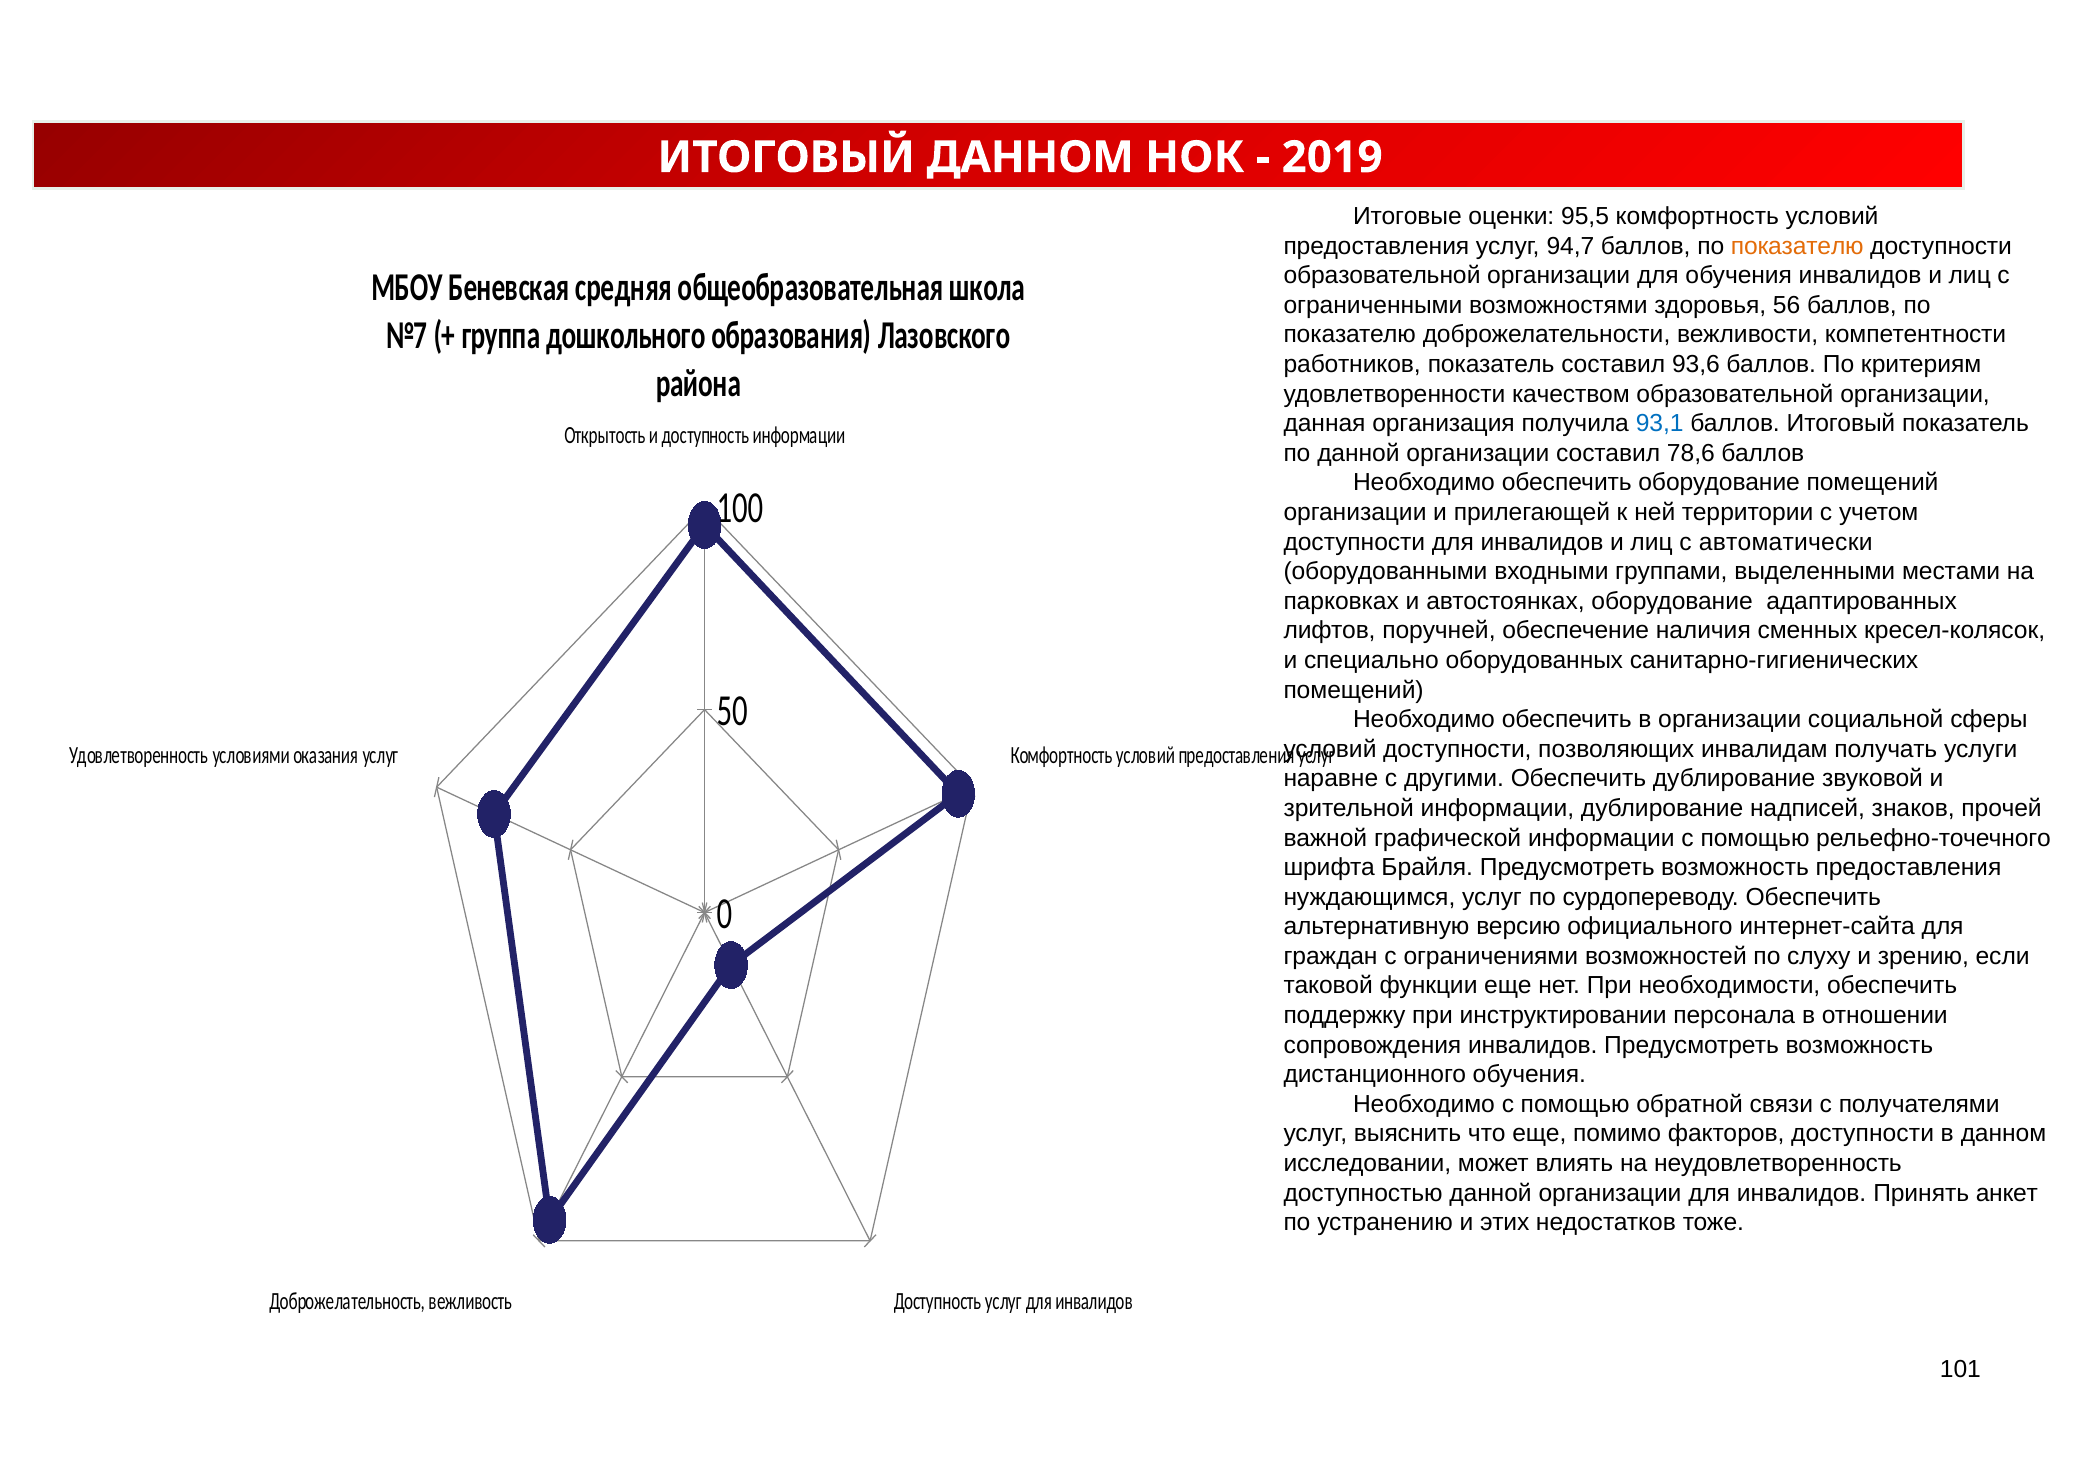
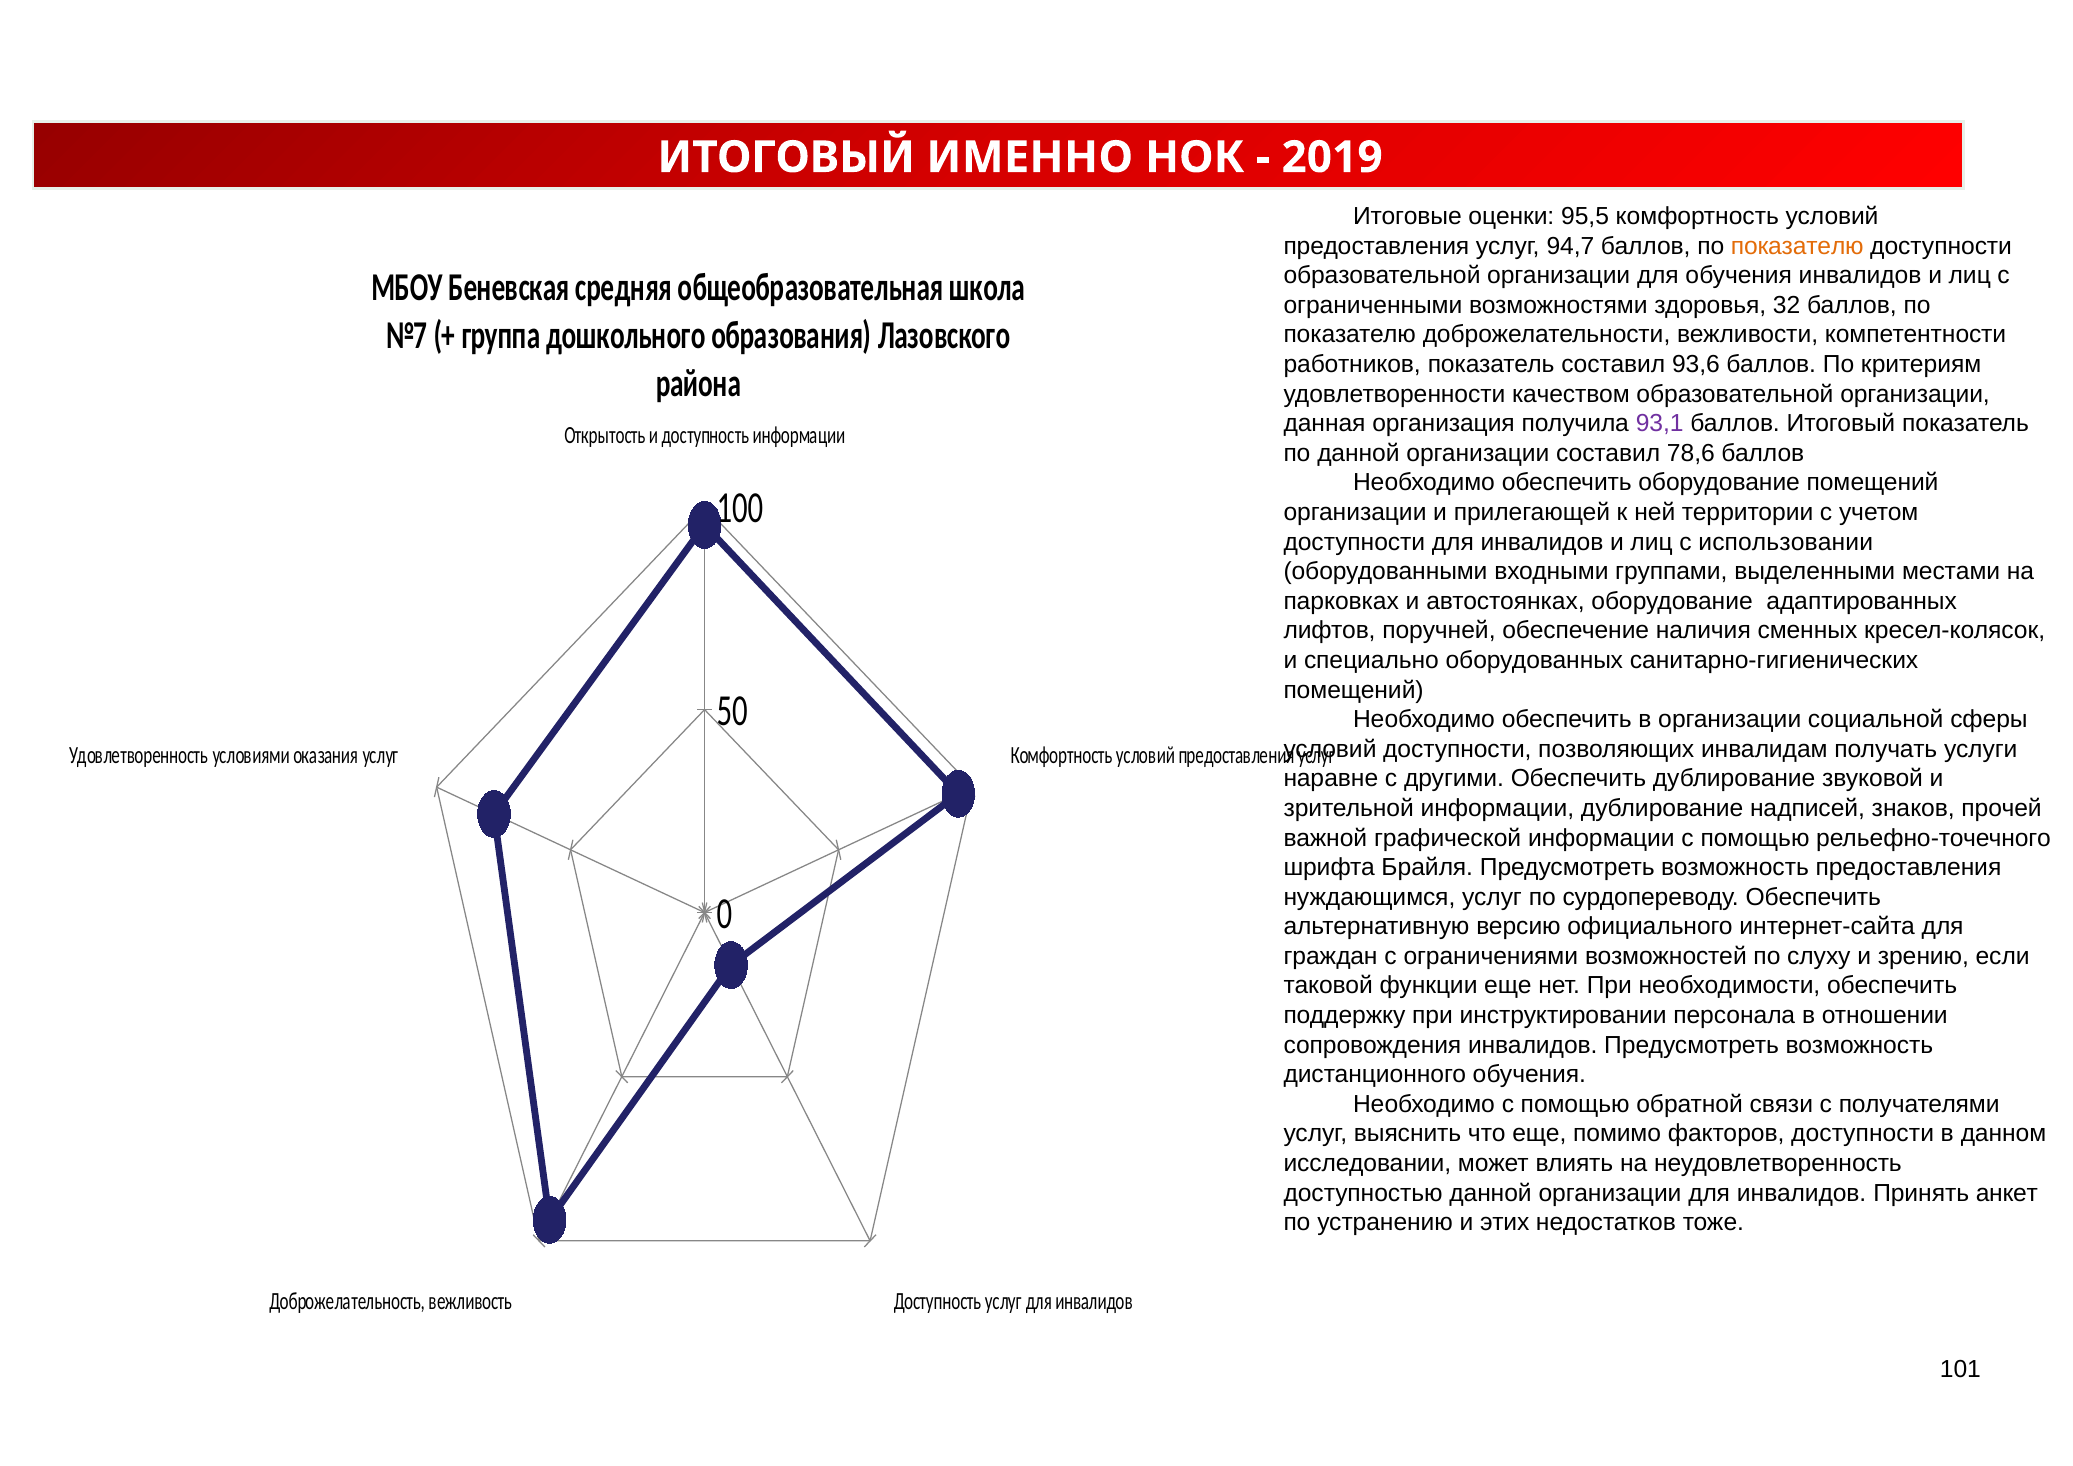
ИТОГОВЫЙ ДАННОМ: ДАННОМ -> ИМЕННО
56: 56 -> 32
93,1 colour: blue -> purple
автоматически: автоматически -> использовании
